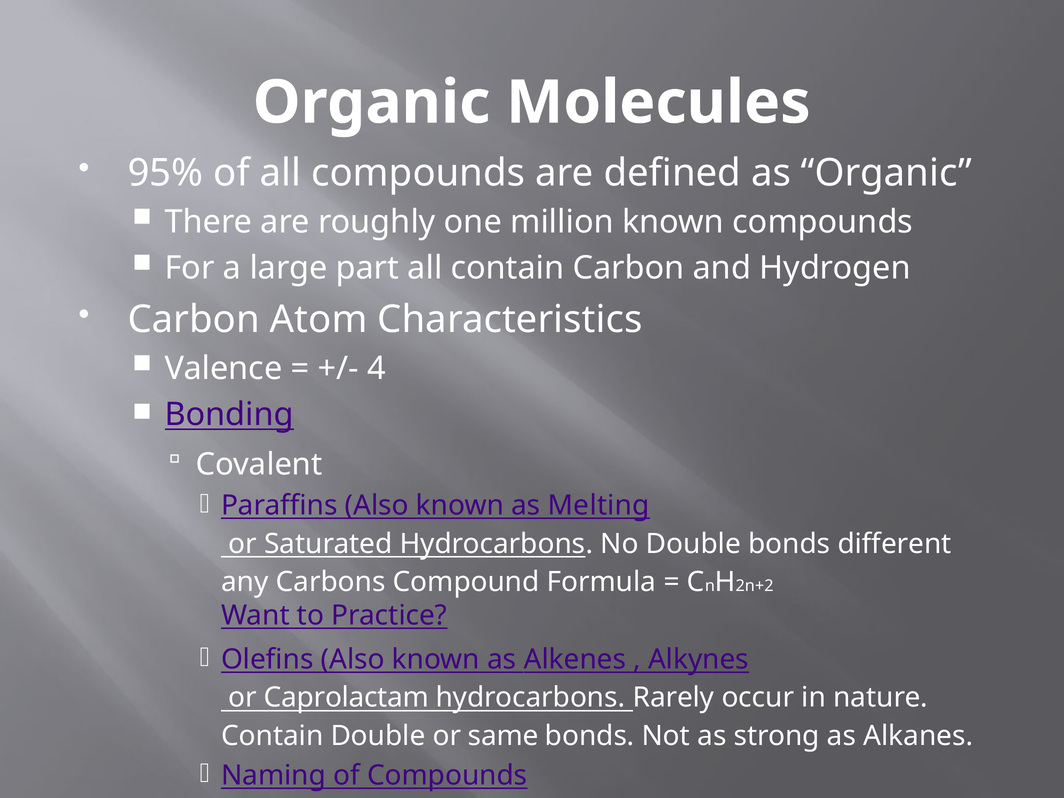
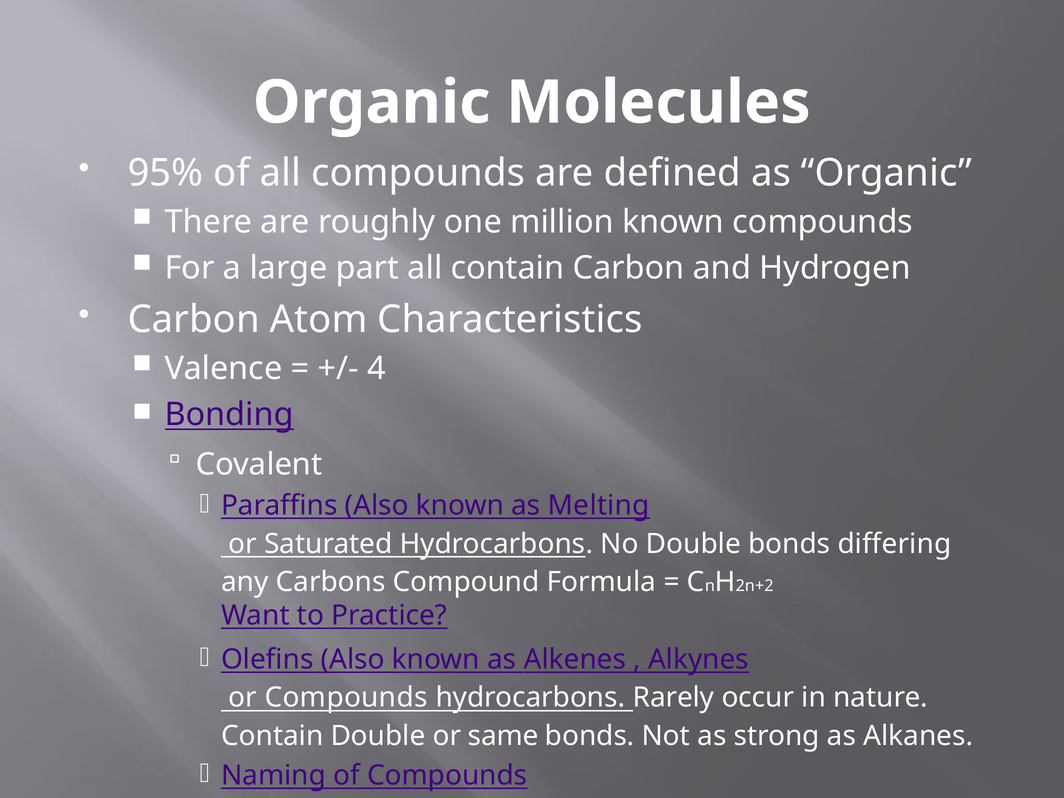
different: different -> differing
or Caprolactam: Caprolactam -> Compounds
